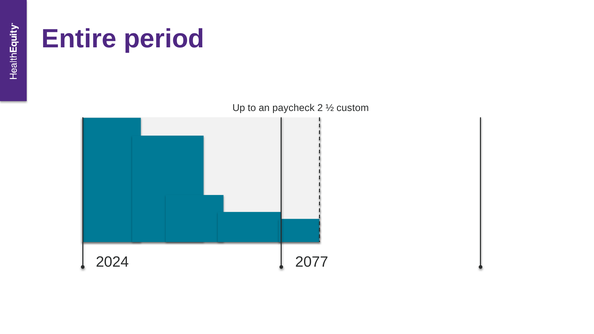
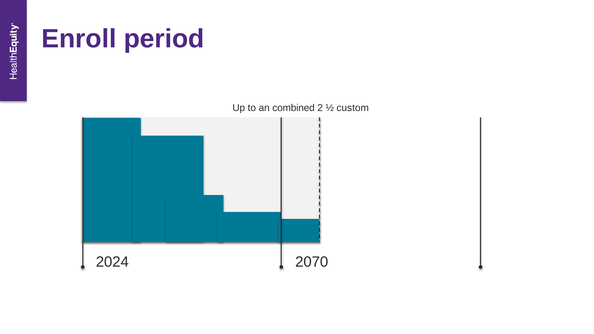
Entire: Entire -> Enroll
paycheck: paycheck -> combined
2077: 2077 -> 2070
